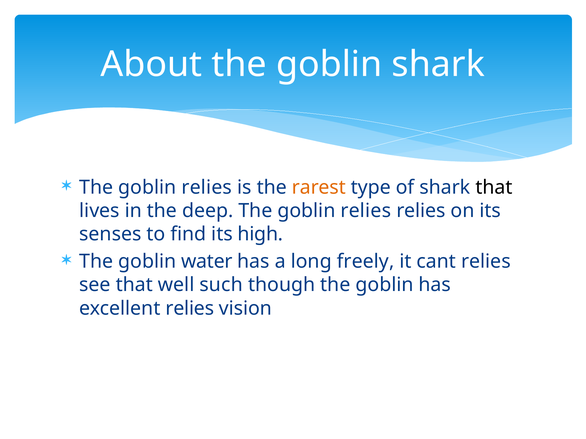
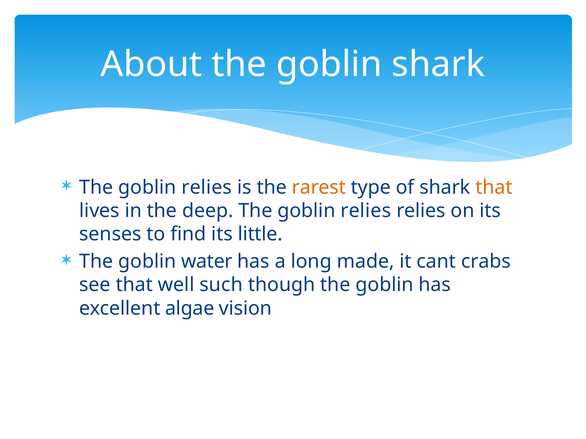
that at (494, 187) colour: black -> orange
high: high -> little
freely: freely -> made
cant relies: relies -> crabs
excellent relies: relies -> algae
